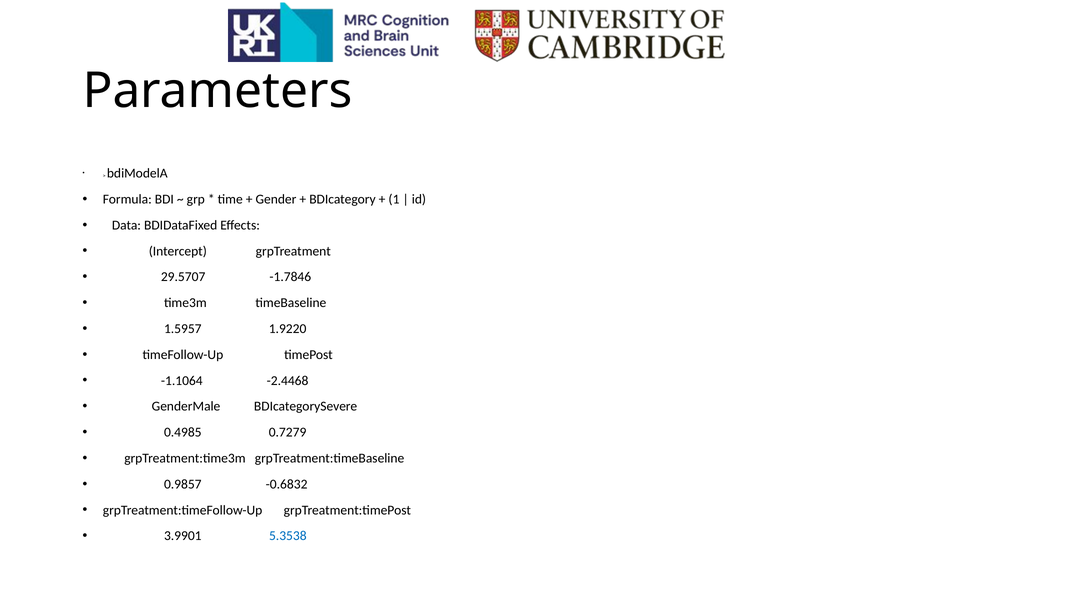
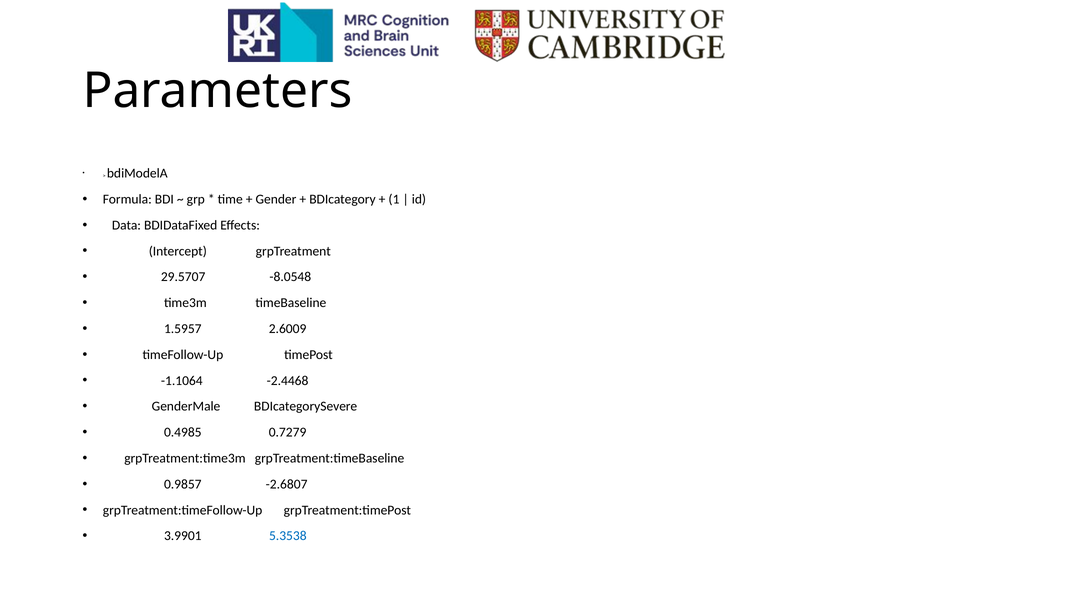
-1.7846: -1.7846 -> -8.0548
1.9220: 1.9220 -> 2.6009
-0.6832: -0.6832 -> -2.6807
